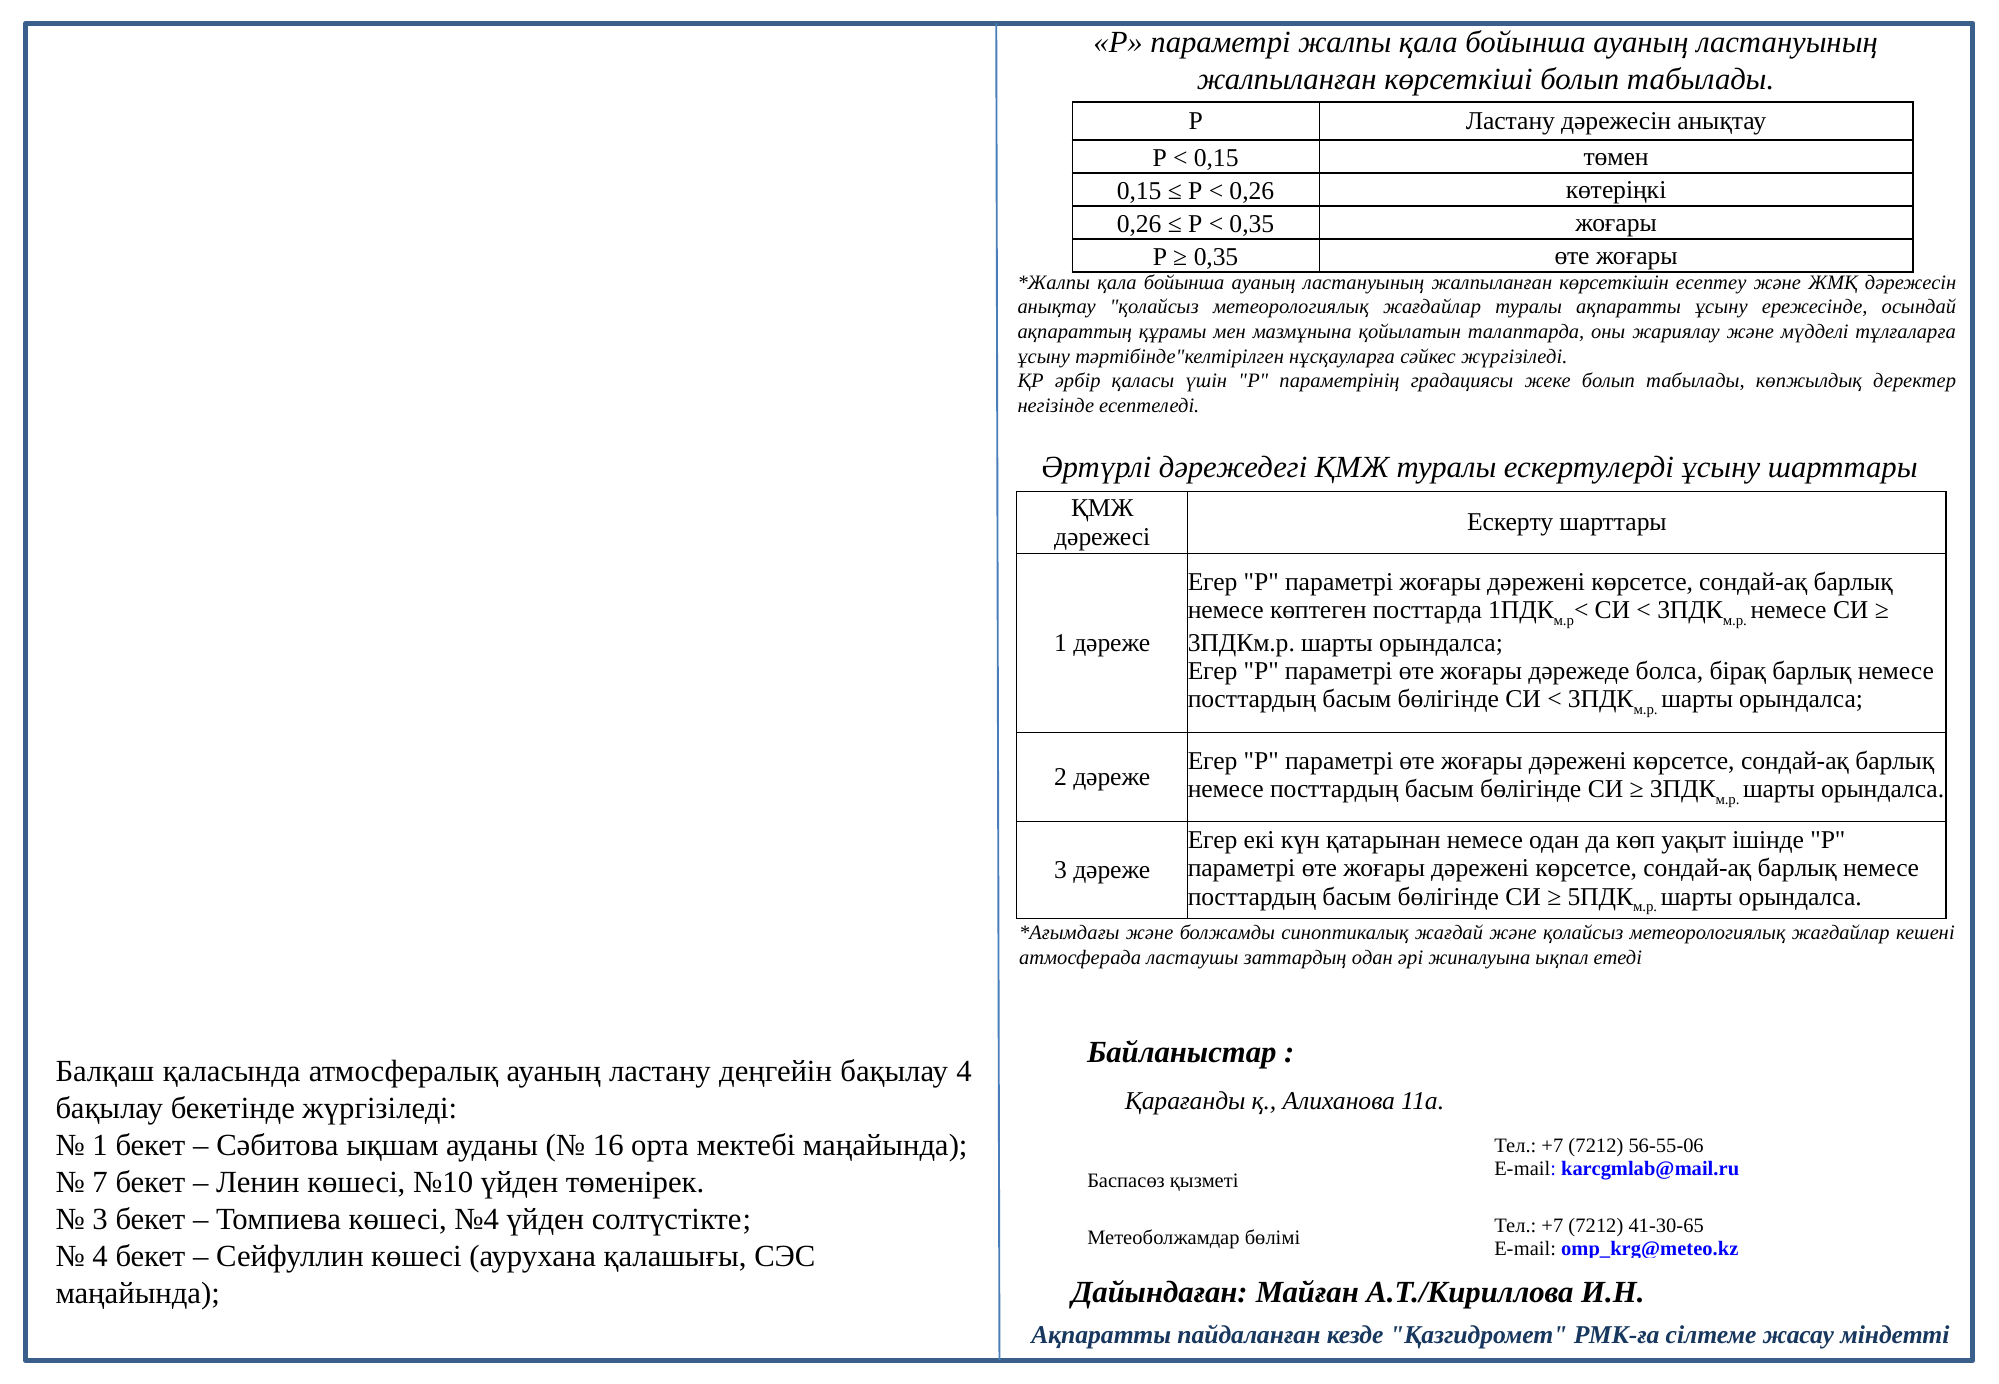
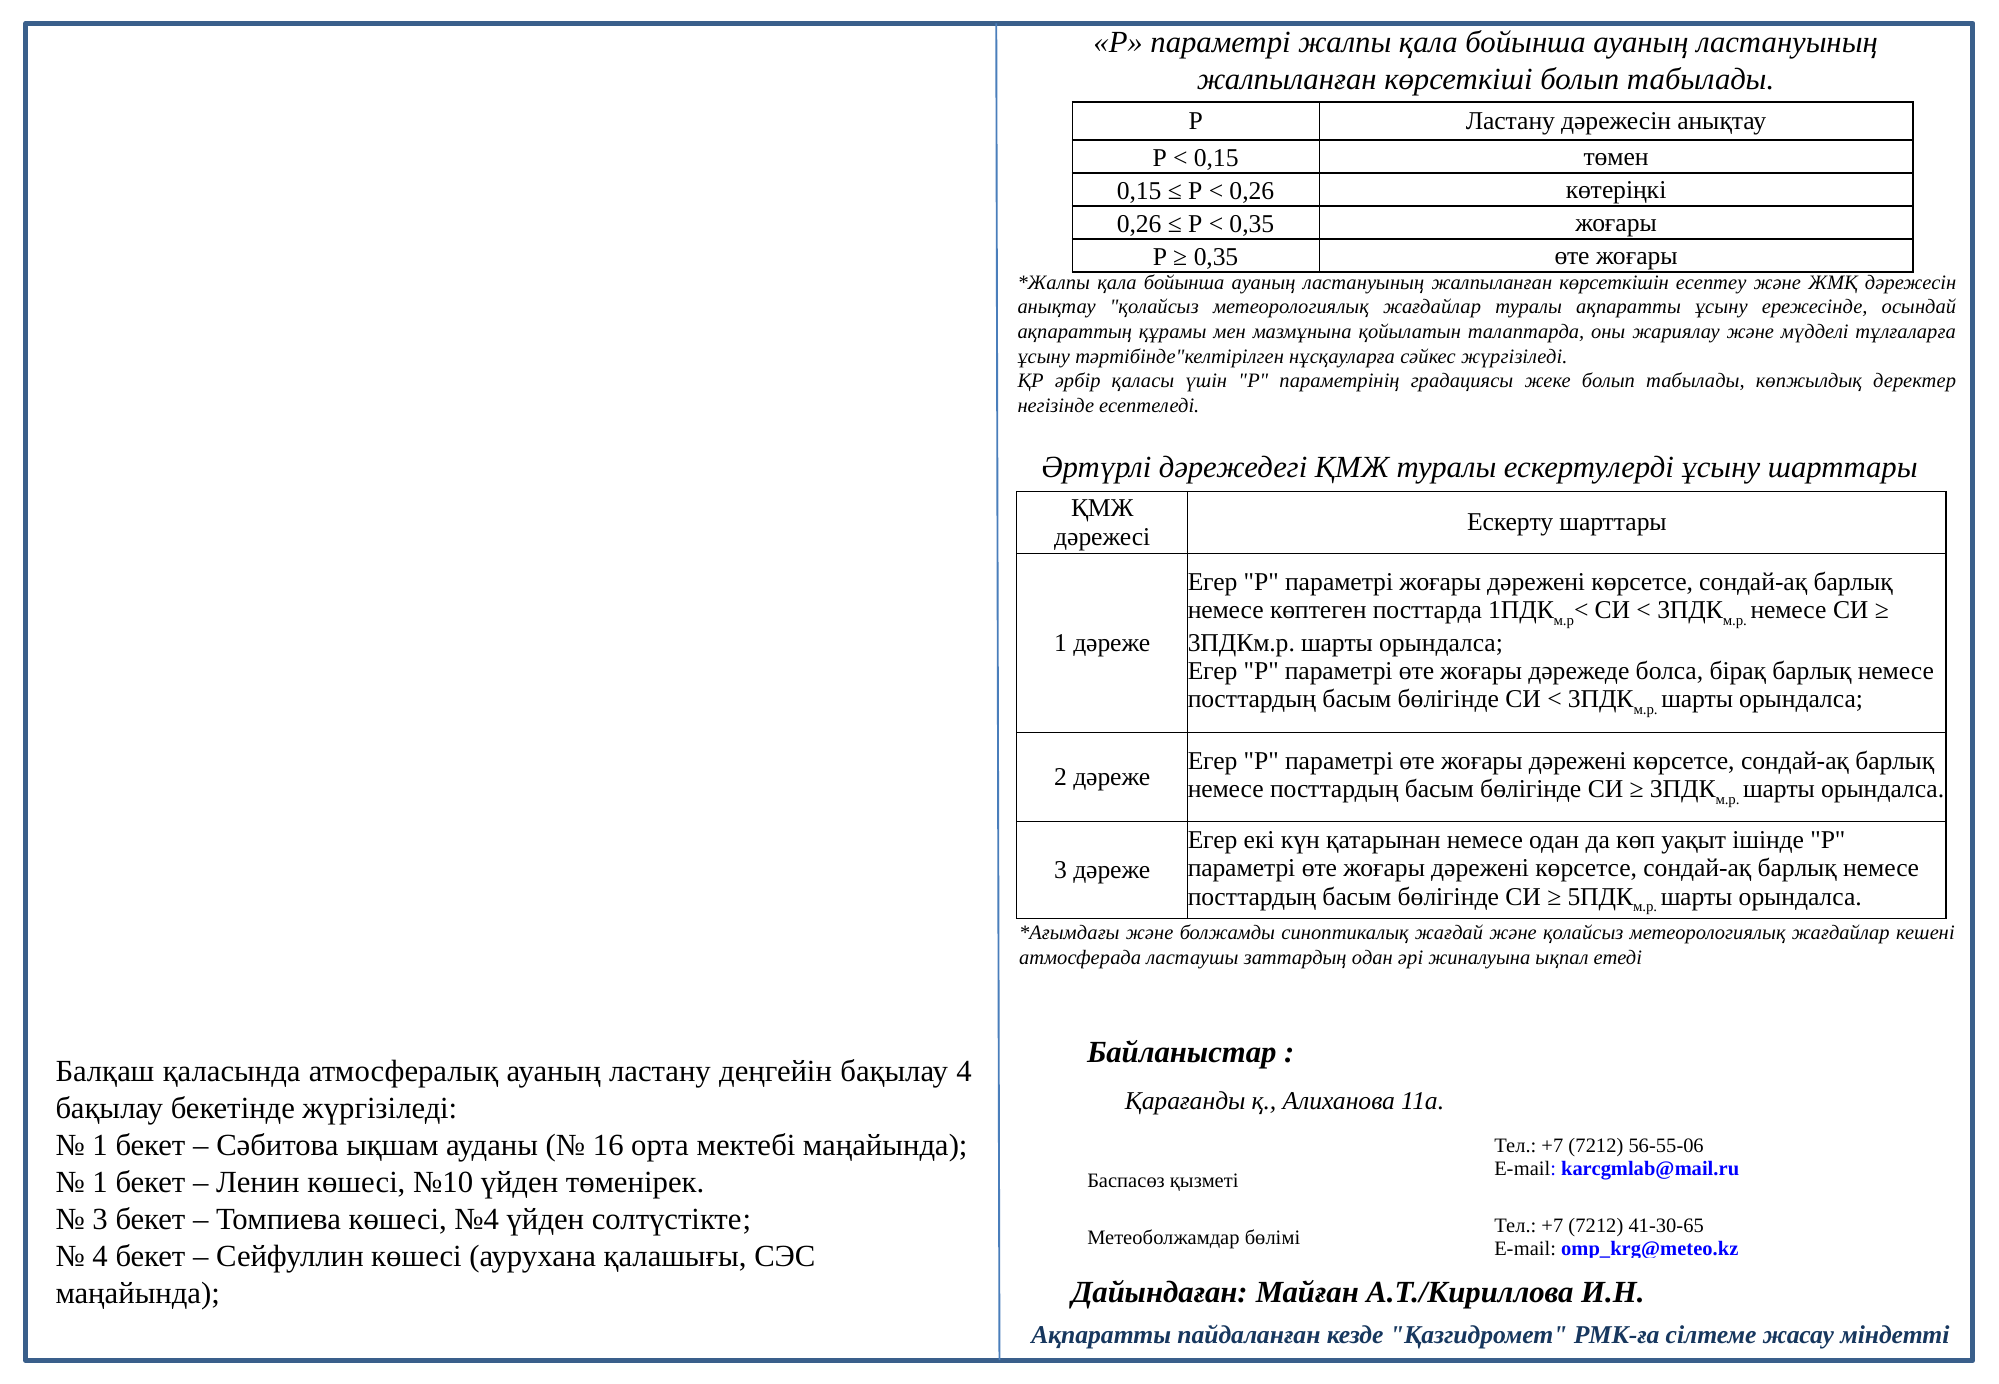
7 at (100, 1182): 7 -> 1
